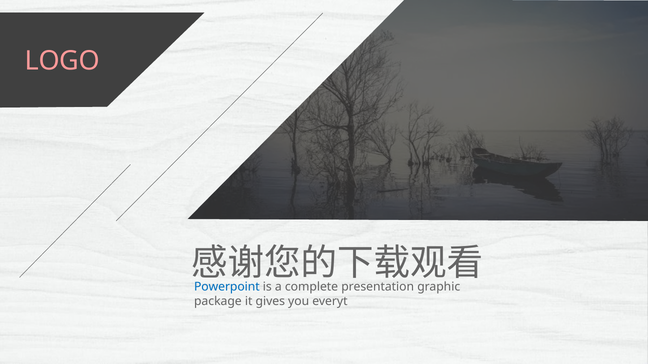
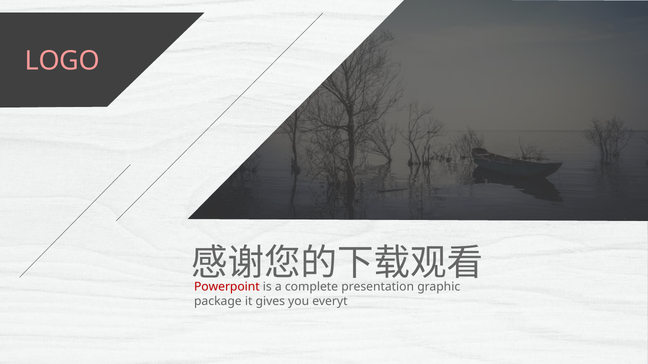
Powerpoint colour: blue -> red
